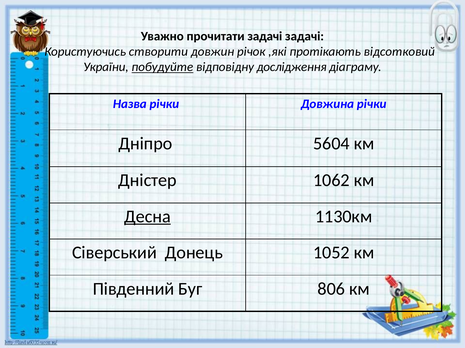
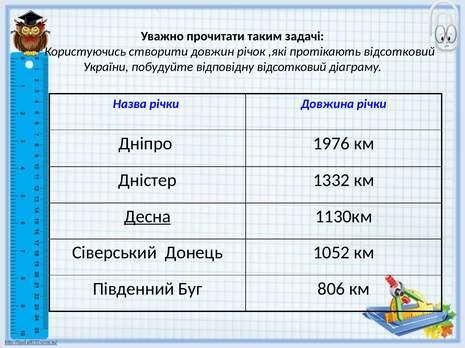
прочитати задачі: задачі -> таким
побудуйте underline: present -> none
відповідну дослідження: дослідження -> відсотковий
5604: 5604 -> 1976
1062: 1062 -> 1332
